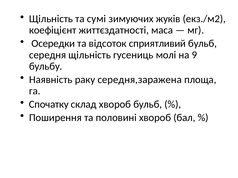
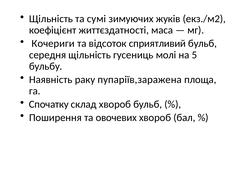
Осередки: Осередки -> Кочериги
9: 9 -> 5
середня,заражена: середня,заражена -> пупаріїв,заражена
половині: половині -> овочевих
